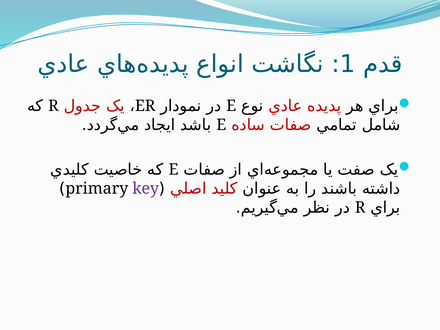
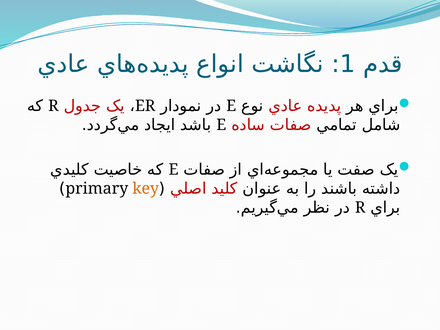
key colour: purple -> orange
